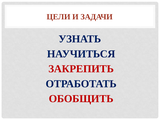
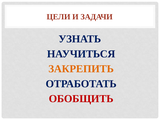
ЗАКРЕПИТЬ colour: red -> orange
